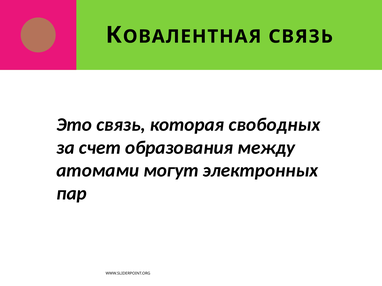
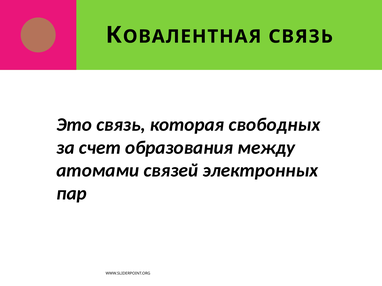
могут: могут -> связей
